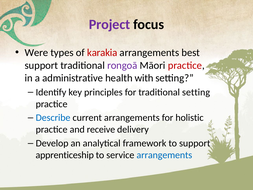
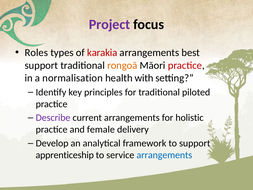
Were: Were -> Roles
rongoā colour: purple -> orange
administrative: administrative -> normalisation
traditional setting: setting -> piloted
Describe colour: blue -> purple
receive: receive -> female
